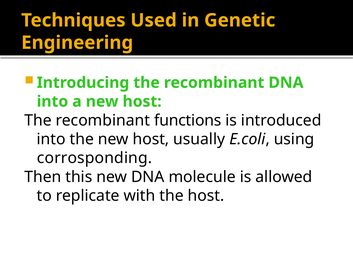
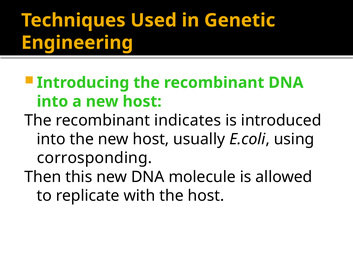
functions: functions -> indicates
